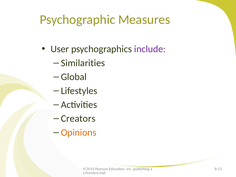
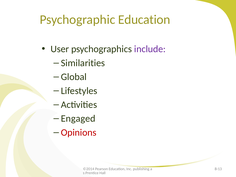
Psychographic Measures: Measures -> Education
Creators: Creators -> Engaged
Opinions colour: orange -> red
